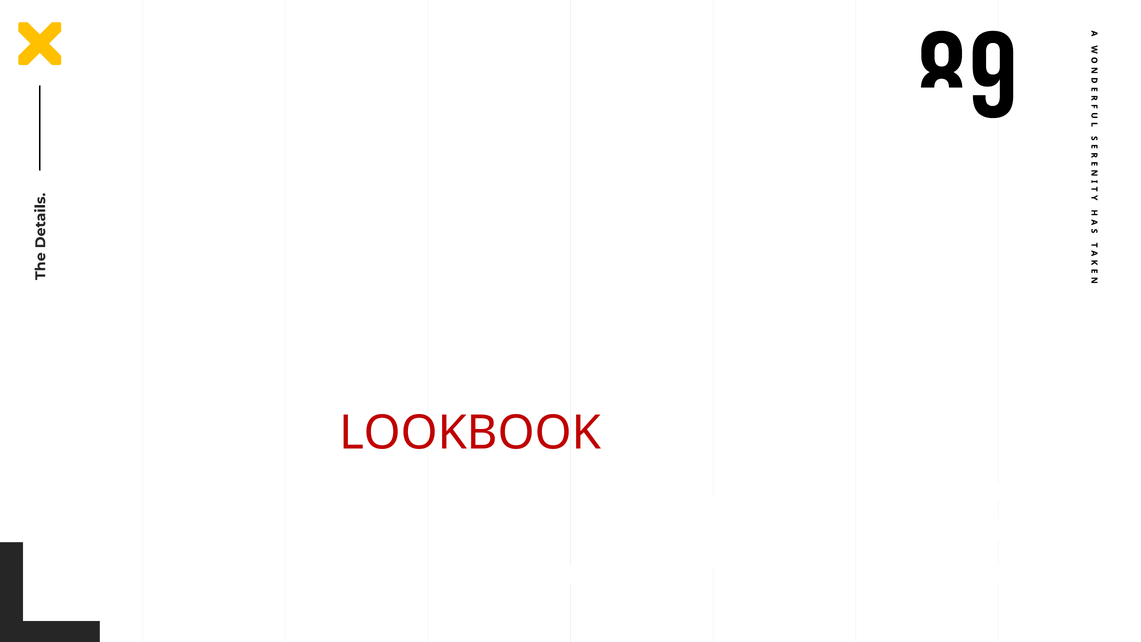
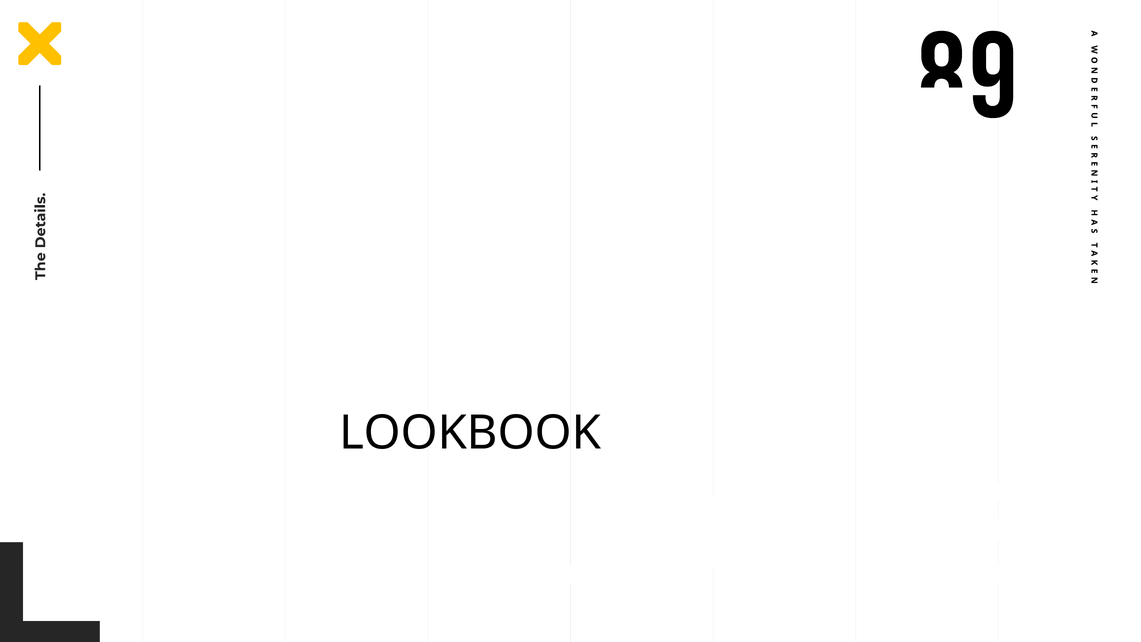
LOOKBOOK colour: red -> black
